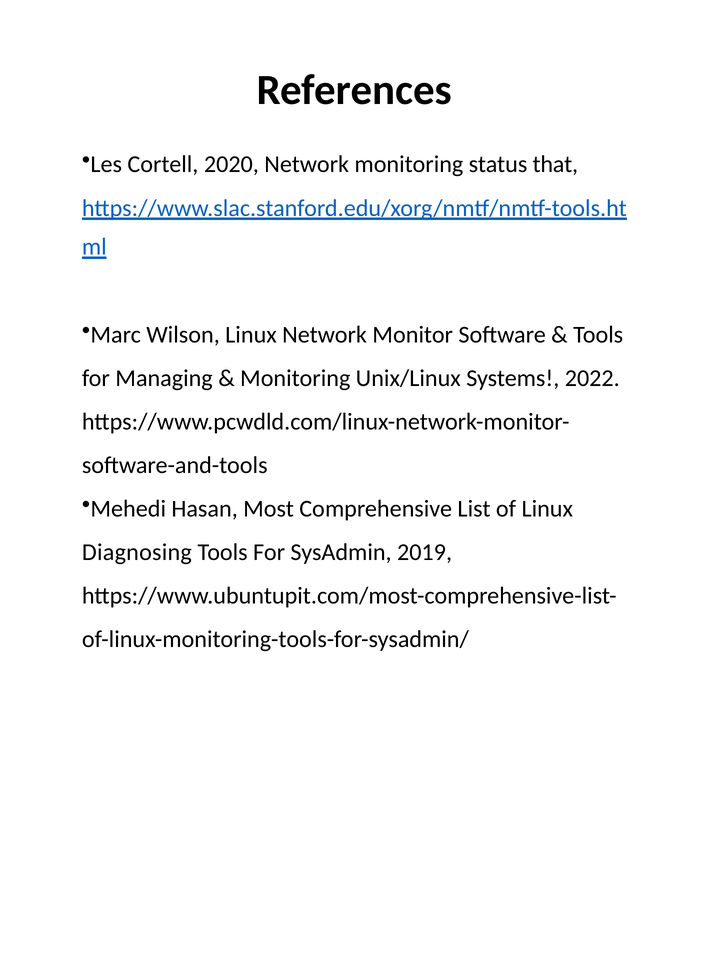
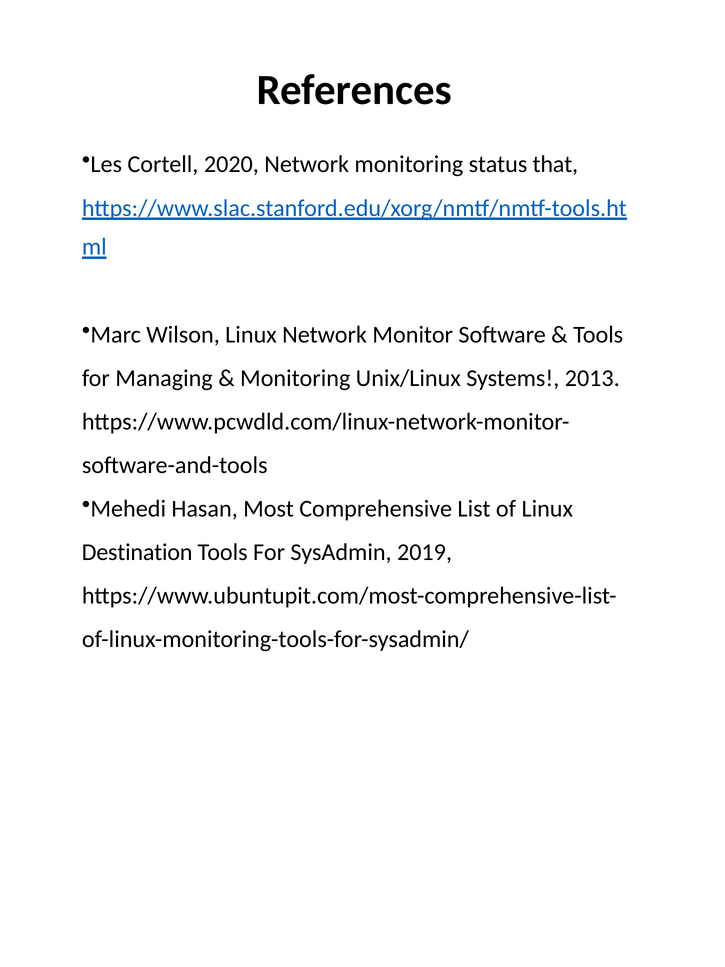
2022: 2022 -> 2013
Diagnosing: Diagnosing -> Destination
